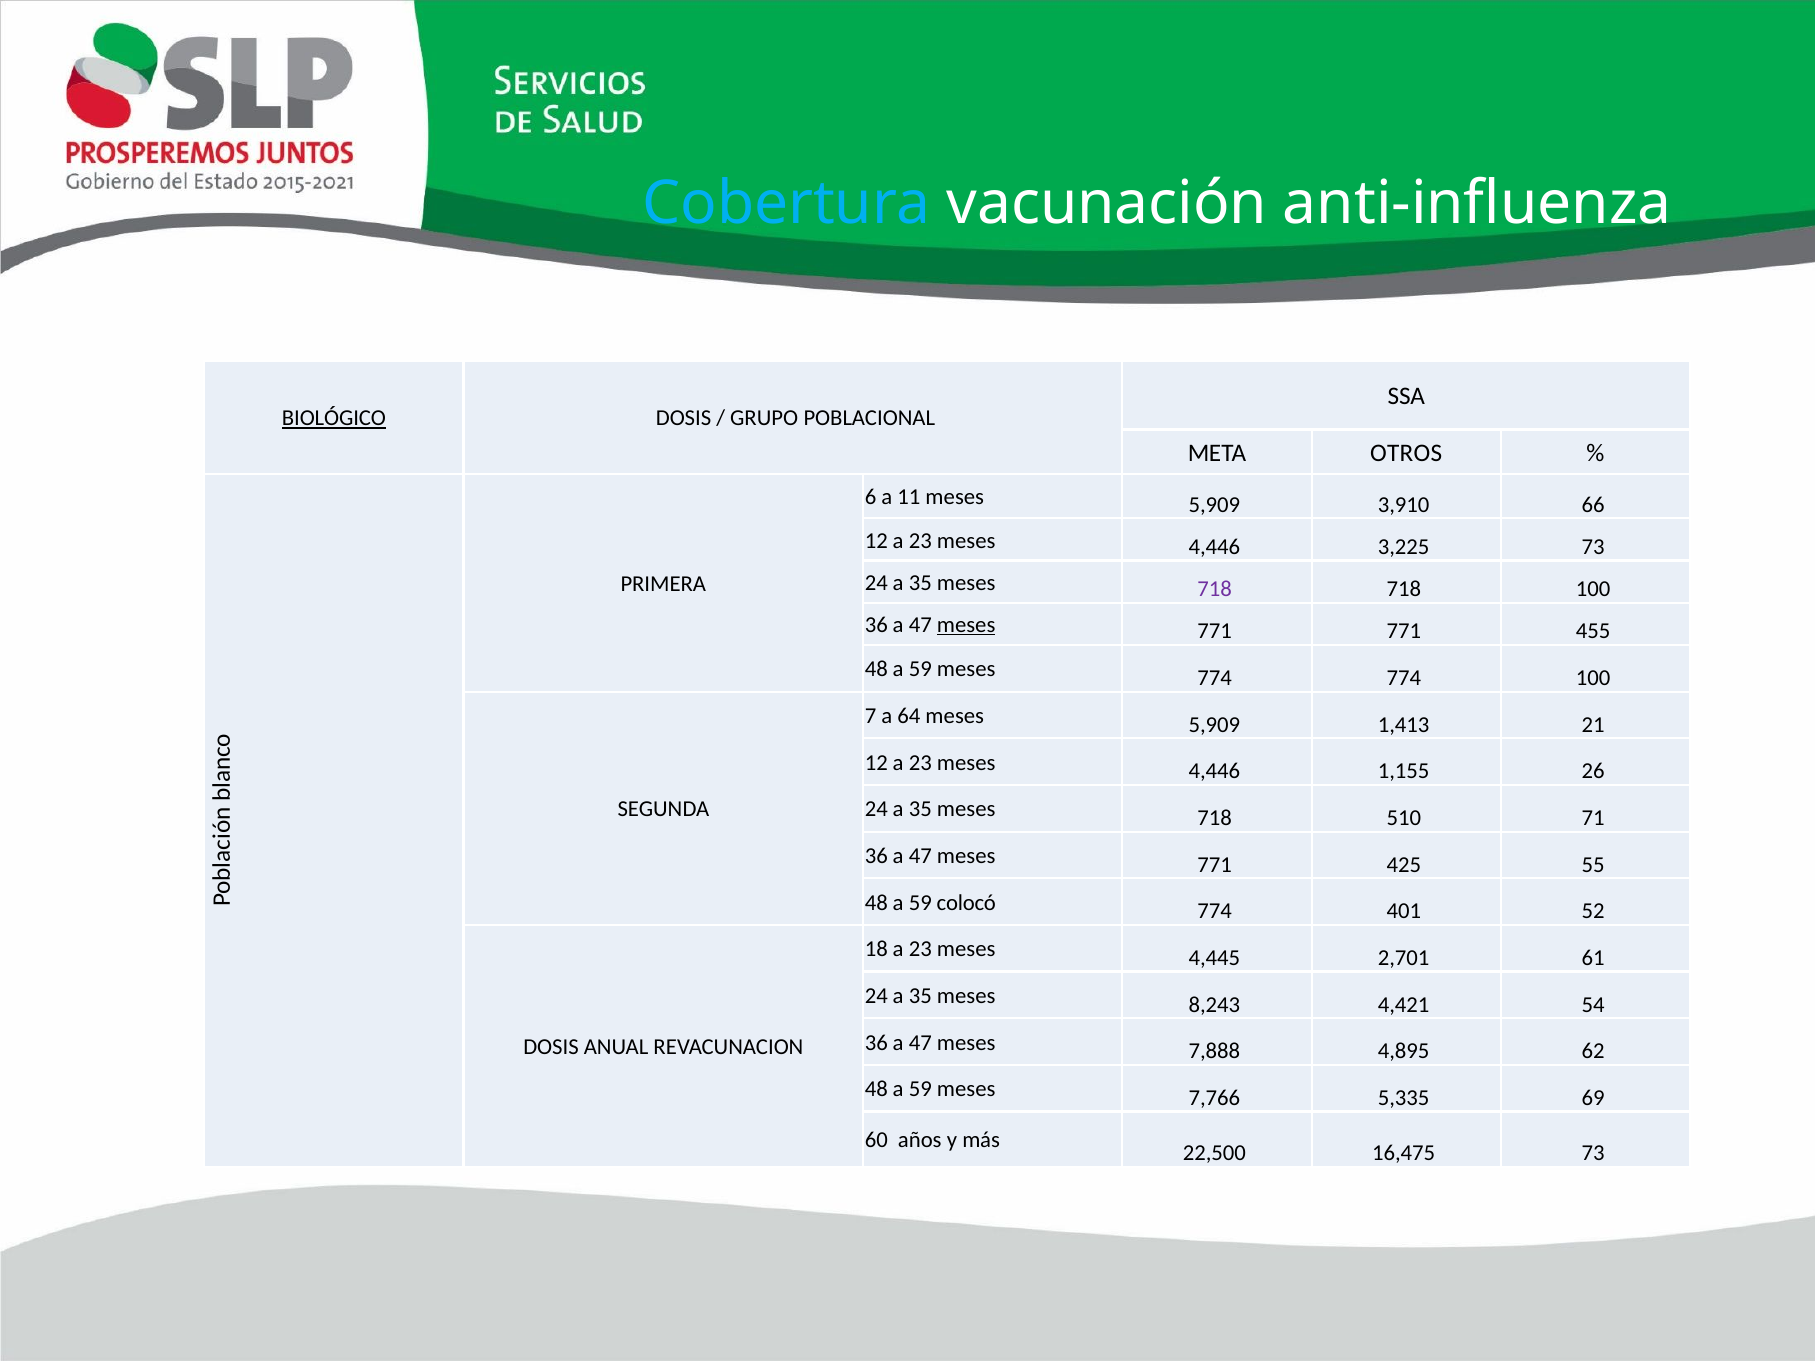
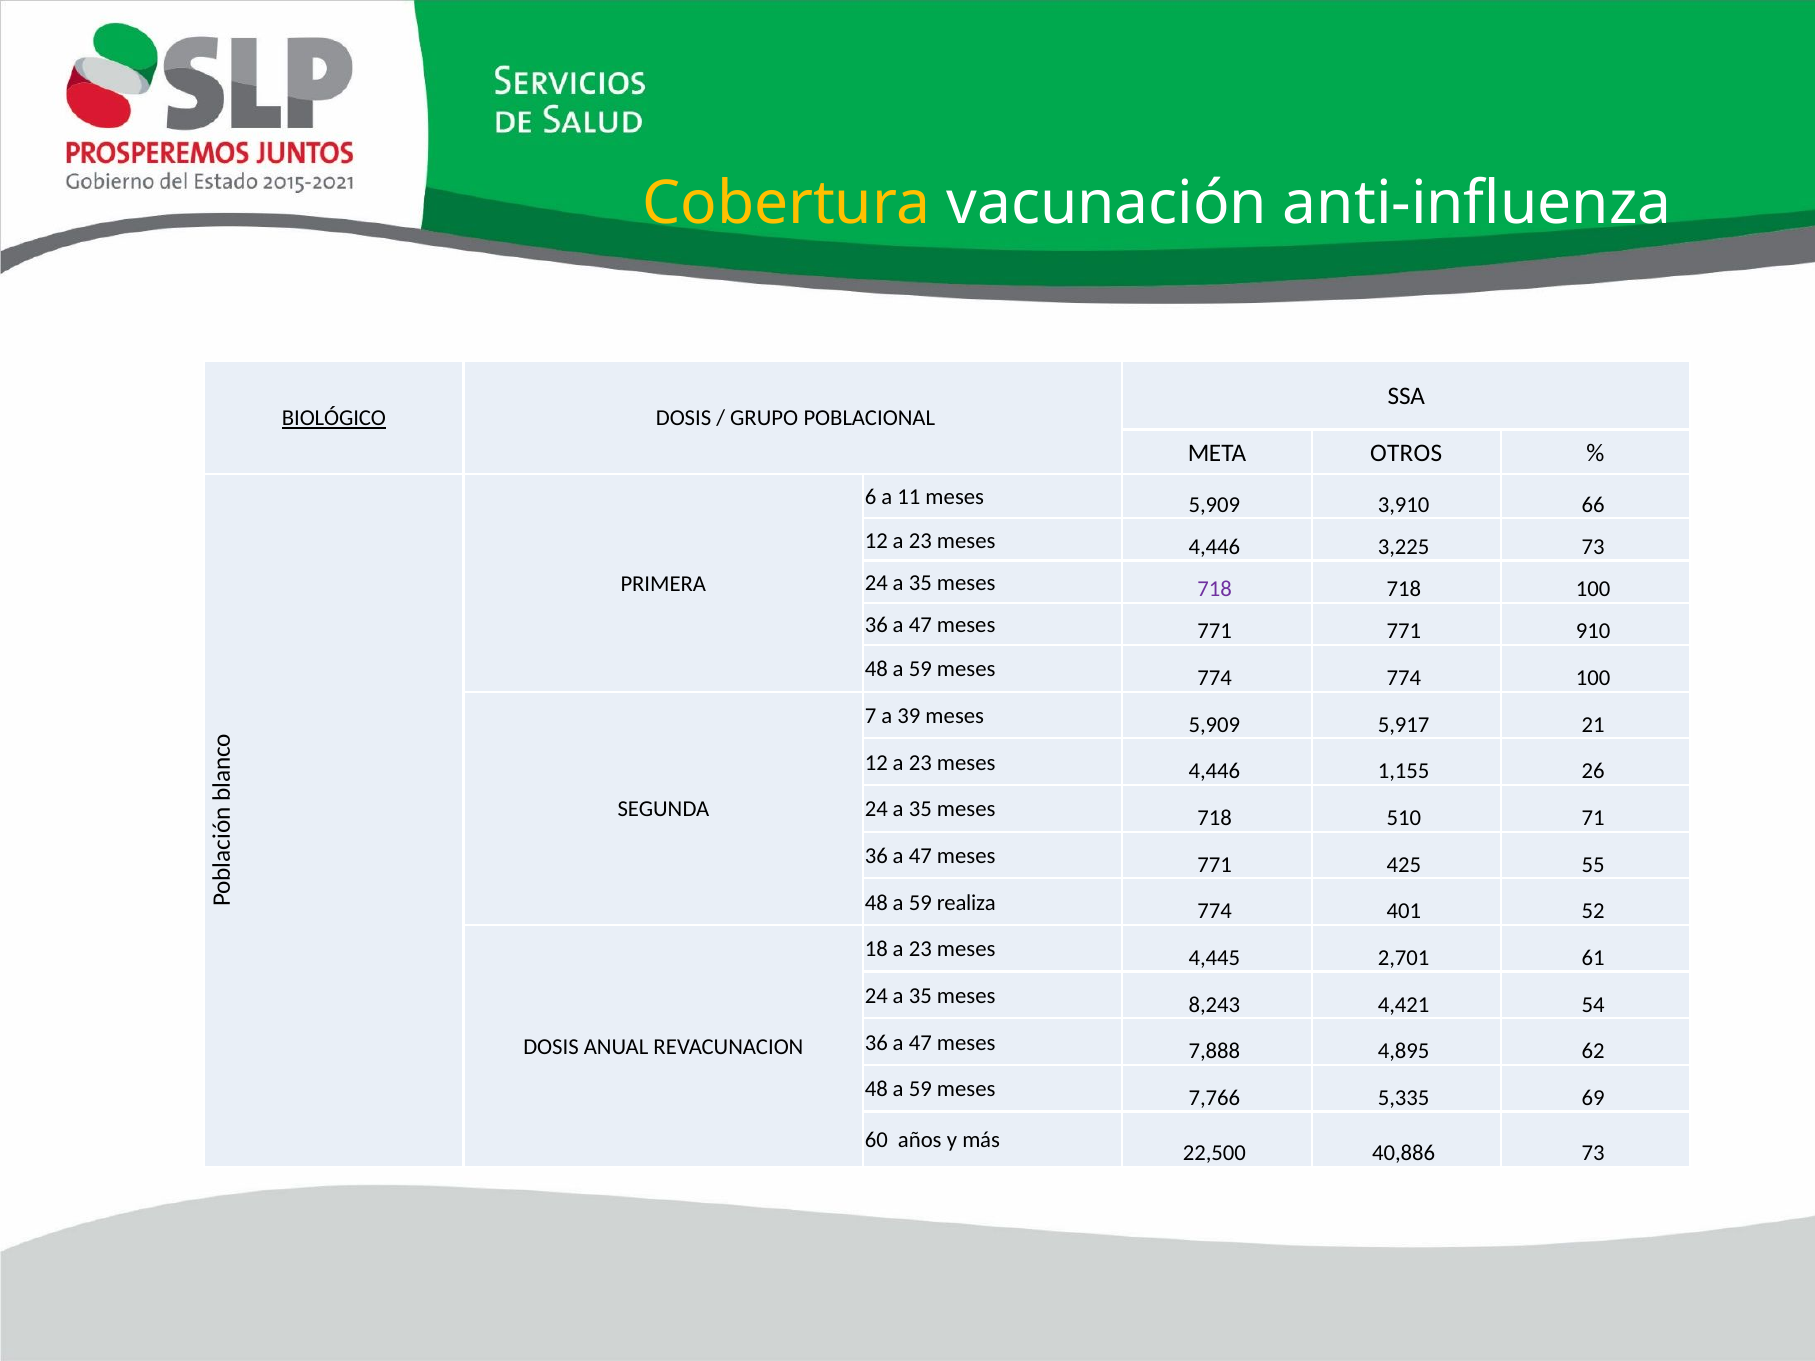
Cobertura colour: light blue -> yellow
meses at (966, 625) underline: present -> none
455: 455 -> 910
64: 64 -> 39
1,413: 1,413 -> 5,917
colocó: colocó -> realiza
16,475: 16,475 -> 40,886
